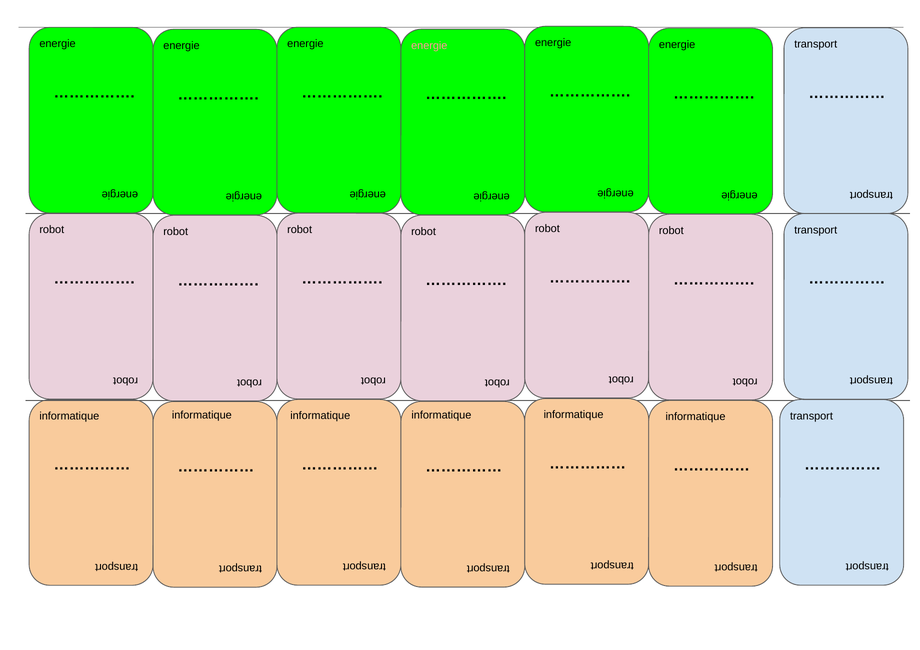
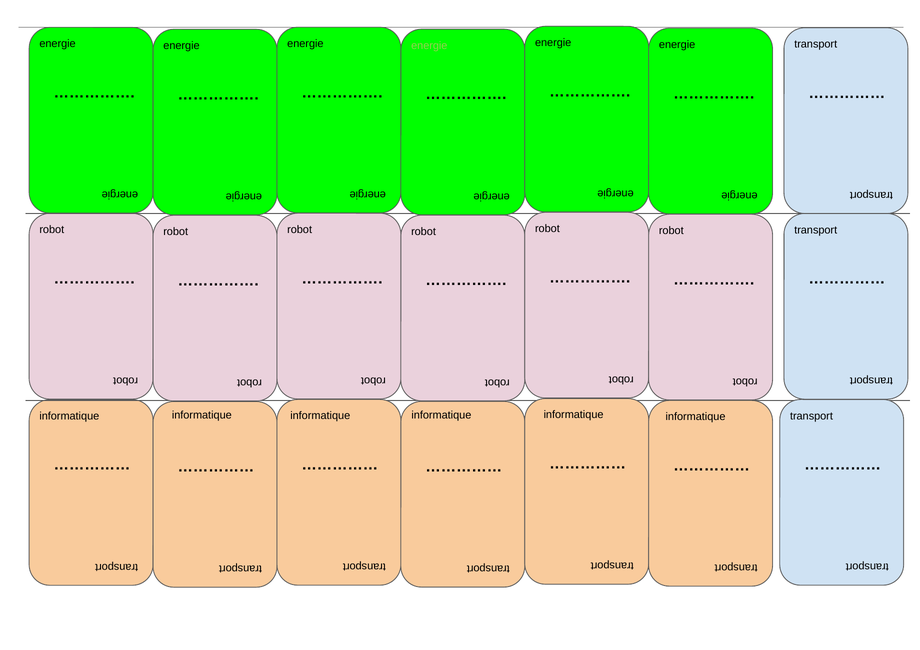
energie at (429, 46) colour: pink -> light green
